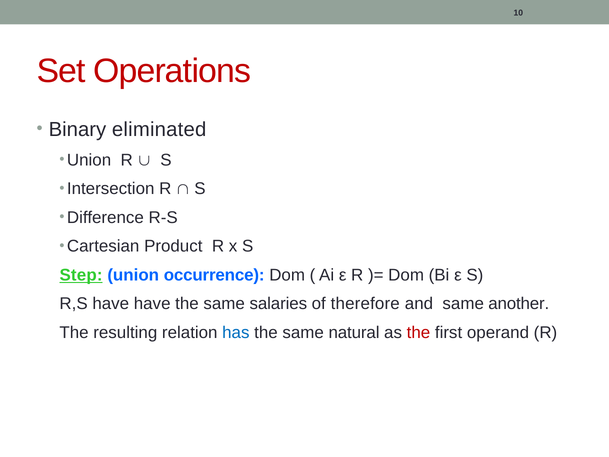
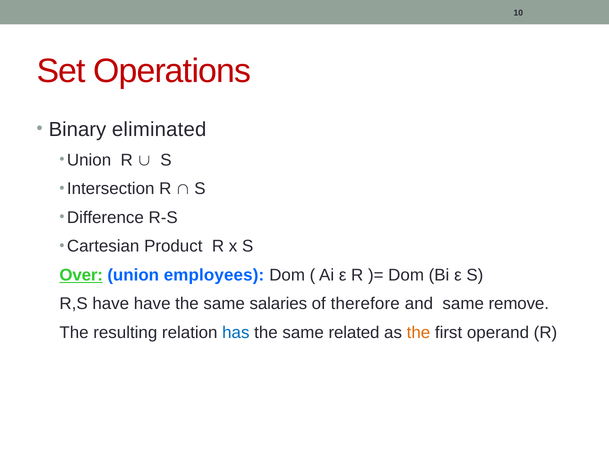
Step: Step -> Over
occurrence: occurrence -> employees
another: another -> remove
natural: natural -> related
the at (418, 332) colour: red -> orange
